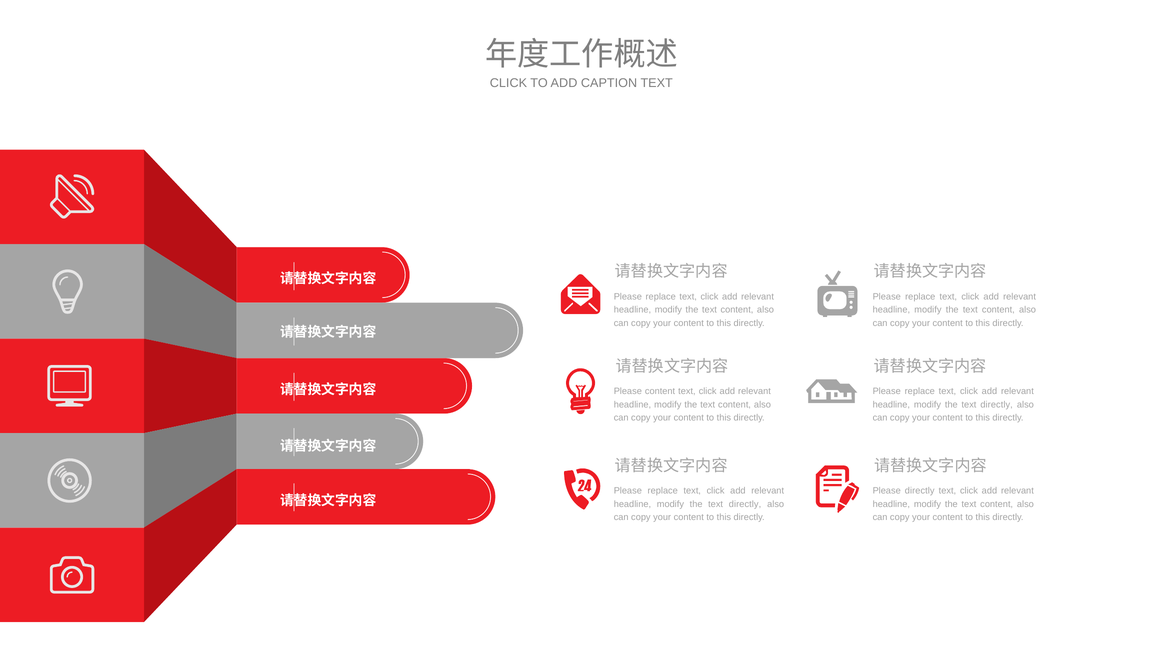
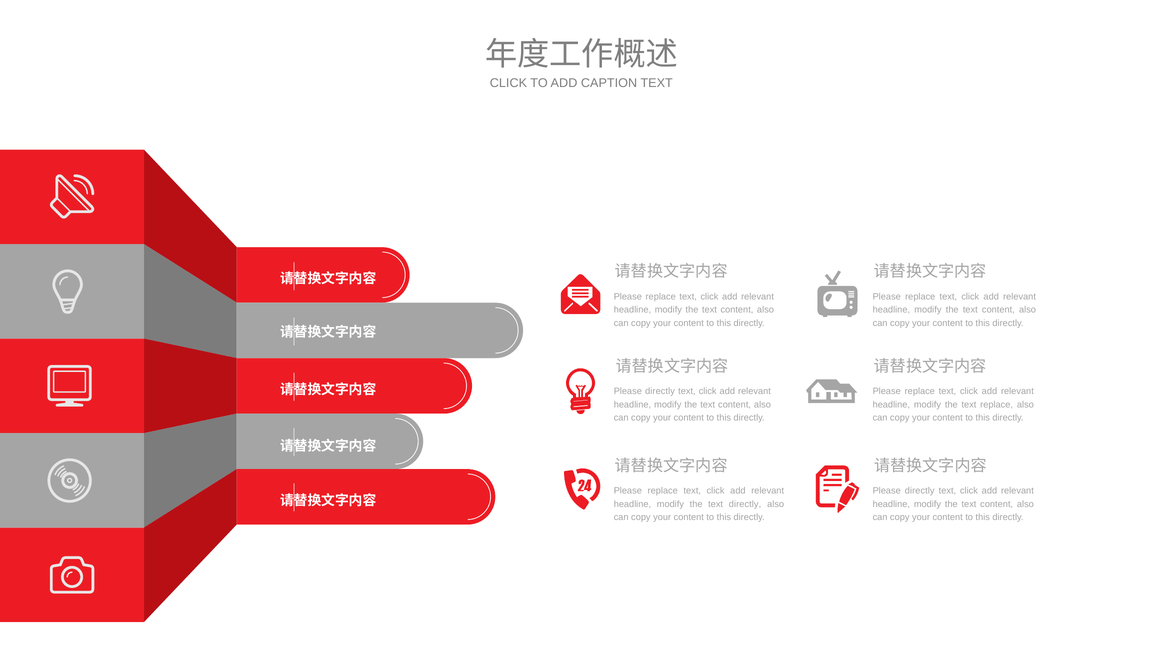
content at (660, 392): content -> directly
directly at (997, 405): directly -> replace
